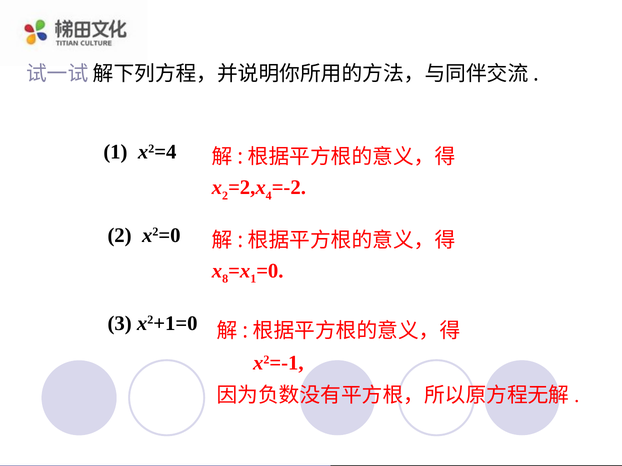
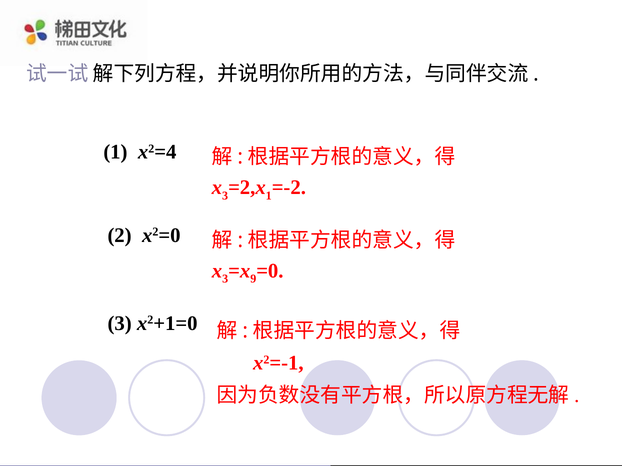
2 at (225, 196): 2 -> 3
4 at (269, 196): 4 -> 1
8 at (225, 279): 8 -> 3
1 at (253, 279): 1 -> 9
